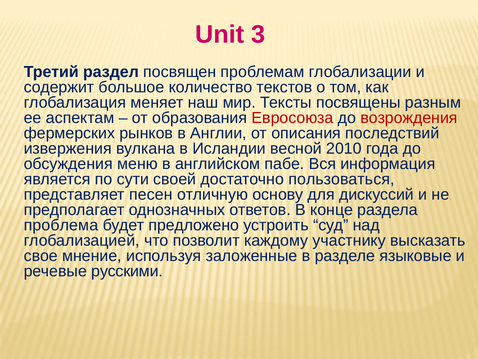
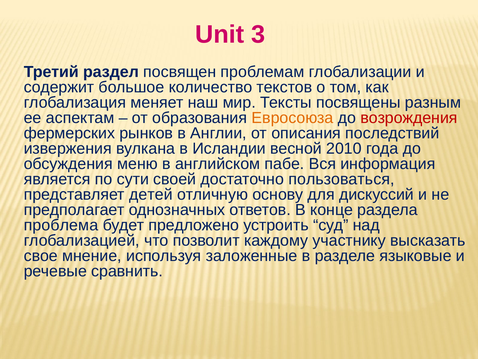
Евросоюза colour: red -> orange
песен: песен -> детей
русскими: русскими -> сравнить
